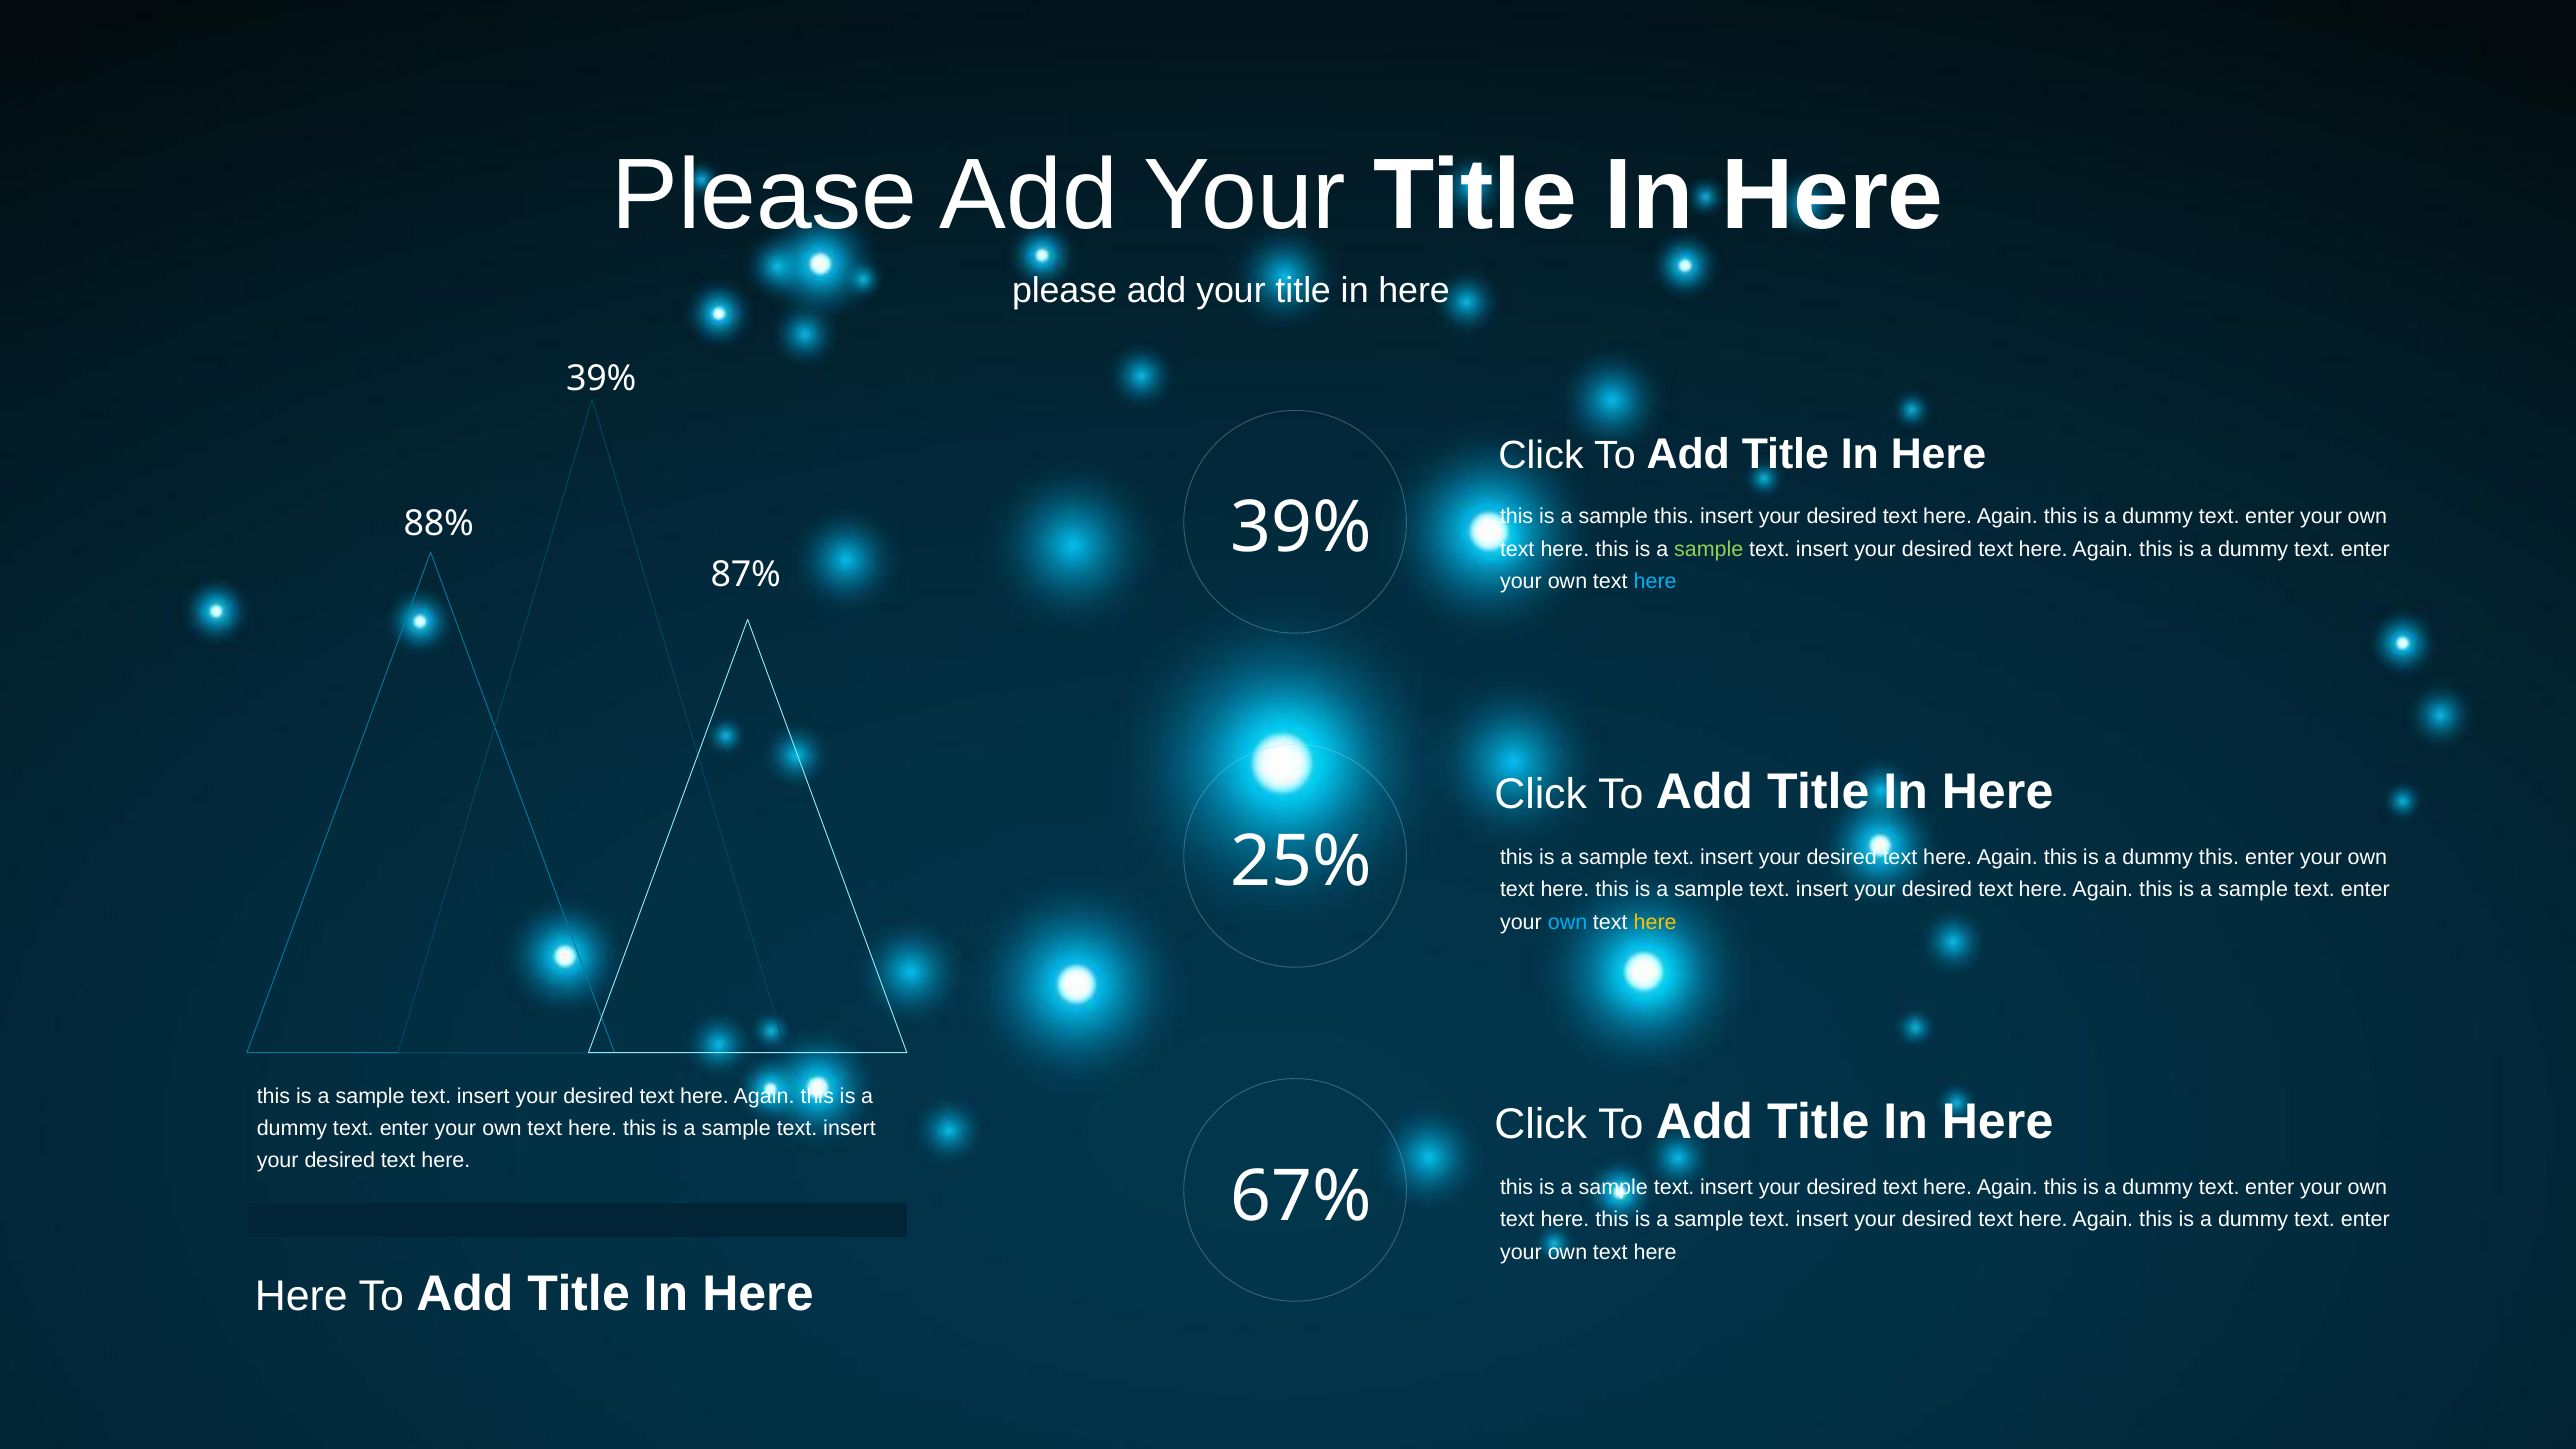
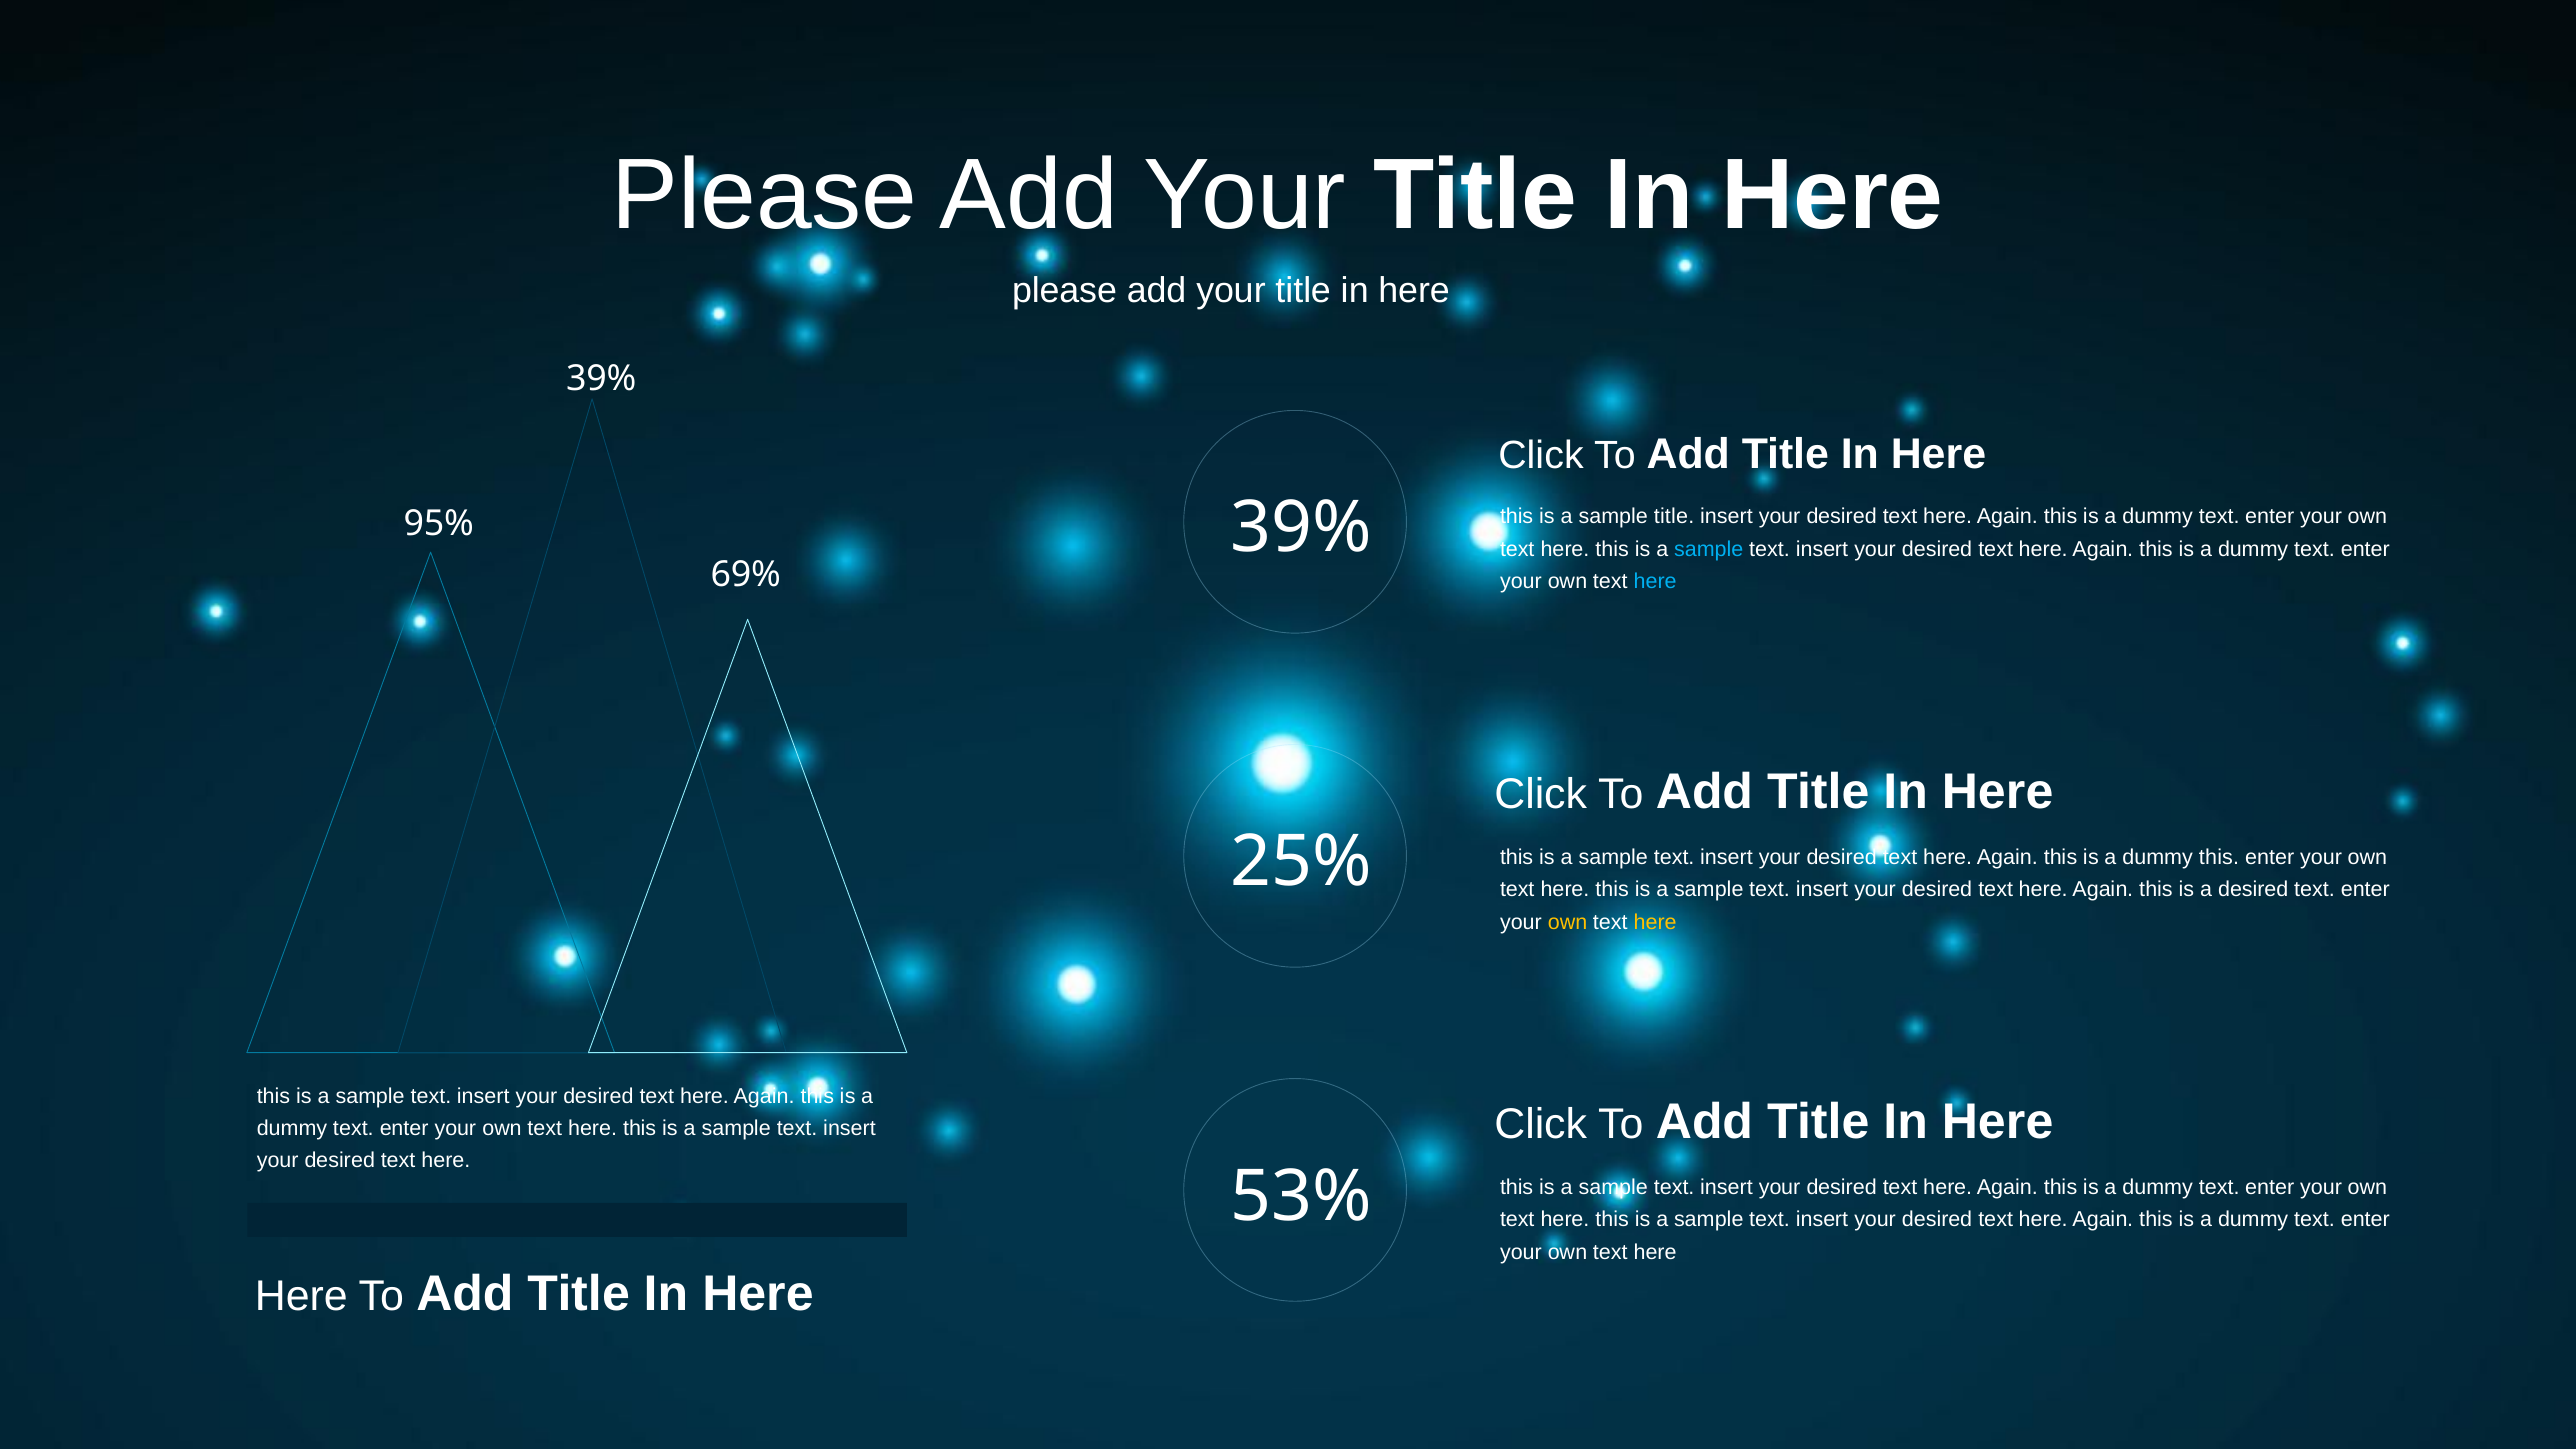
sample this: this -> title
88%: 88% -> 95%
sample at (1709, 549) colour: light green -> light blue
87%: 87% -> 69%
sample at (2253, 890): sample -> desired
own at (1568, 922) colour: light blue -> yellow
67%: 67% -> 53%
